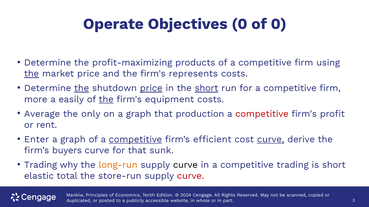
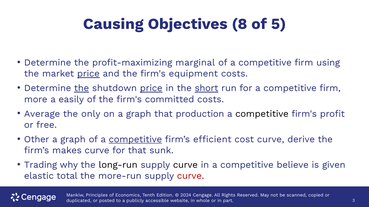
Operate: Operate -> Causing
Objectives 0: 0 -> 8
of 0: 0 -> 5
products: products -> marginal
the at (32, 74) underline: present -> none
price at (88, 74) underline: none -> present
represents: represents -> equipment
the at (106, 99) underline: present -> none
equipment: equipment -> committed
competitive at (262, 114) colour: red -> black
rent: rent -> free
Enter: Enter -> Other
curve at (271, 140) underline: present -> none
buyers: buyers -> makes
long-run colour: orange -> black
competitive trading: trading -> believe
is short: short -> given
store-run: store-run -> more-run
